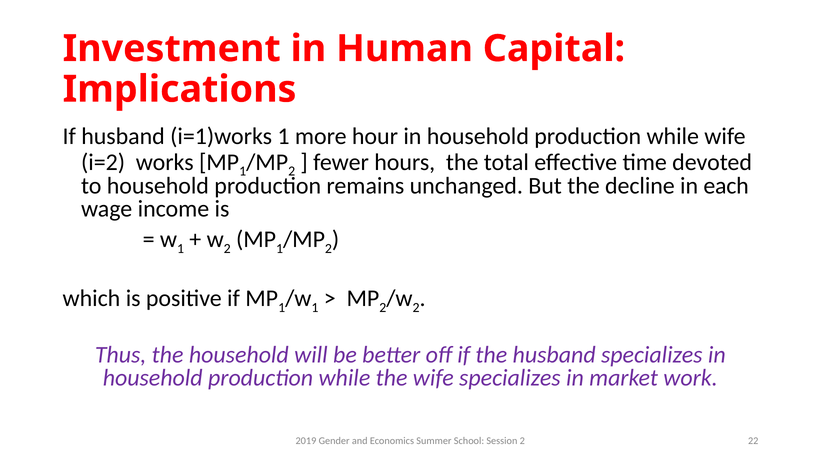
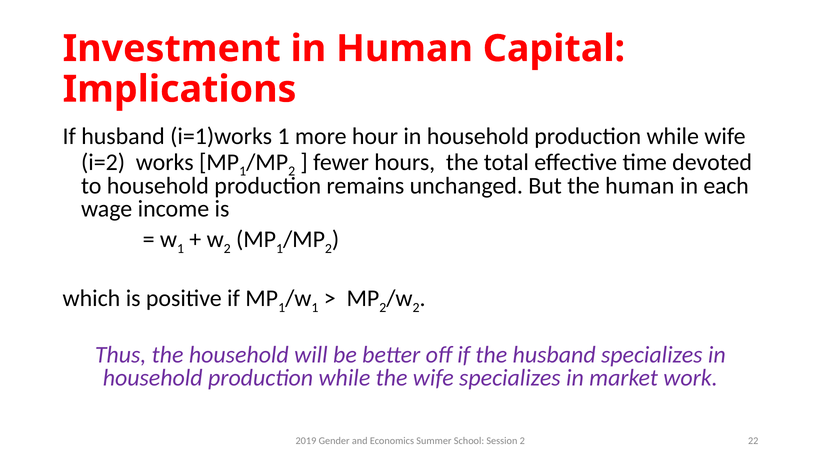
the decline: decline -> human
